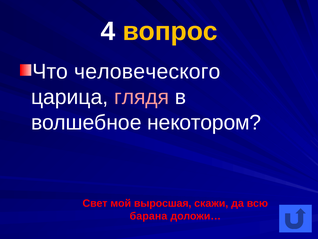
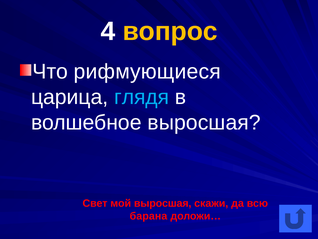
человеческого: человеческого -> рифмующиеся
глядя colour: pink -> light blue
волшебное некотором: некотором -> выросшая
